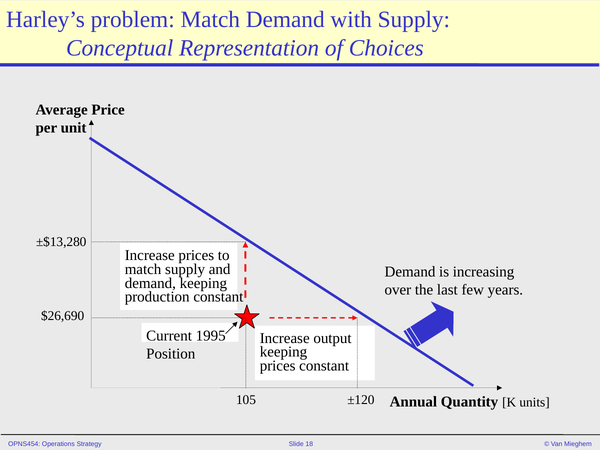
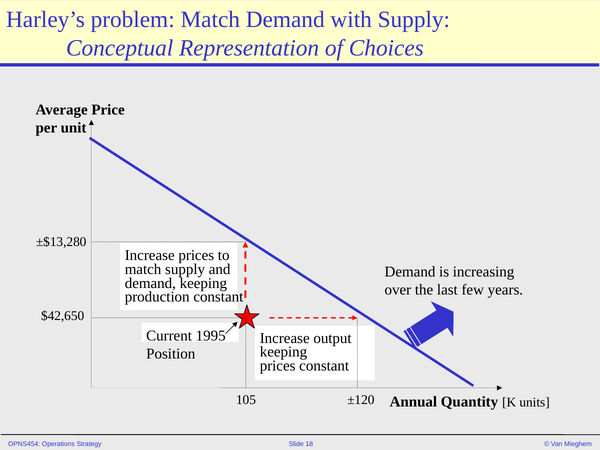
$26,690: $26,690 -> $42,650
